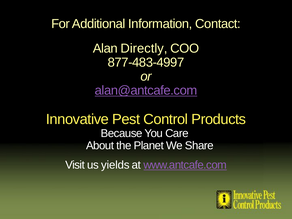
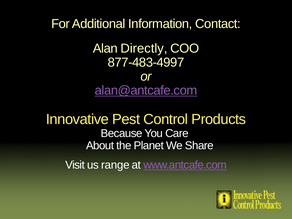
yields: yields -> range
